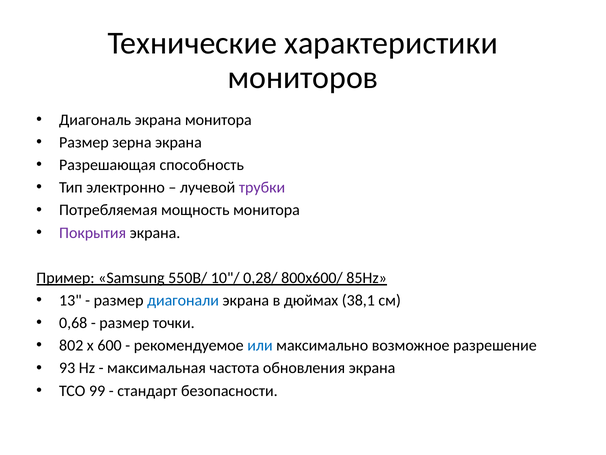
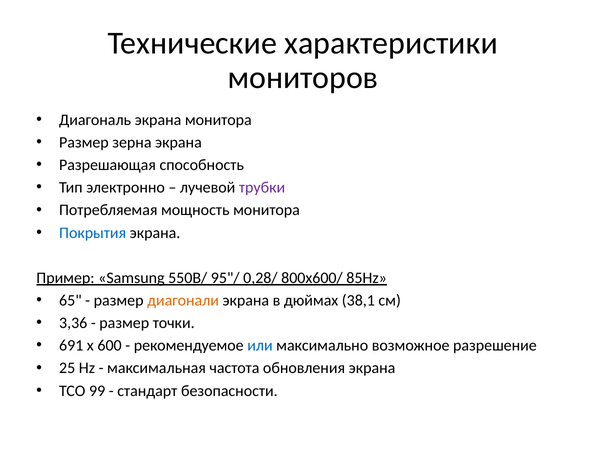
Покрытия colour: purple -> blue
10"/: 10"/ -> 95"/
13: 13 -> 65
диагонали colour: blue -> orange
0,68: 0,68 -> 3,36
802: 802 -> 691
93: 93 -> 25
